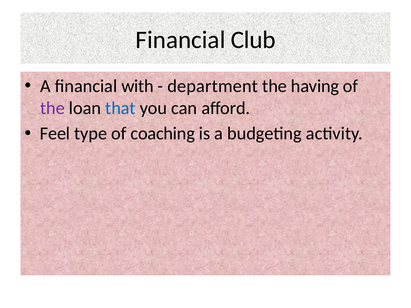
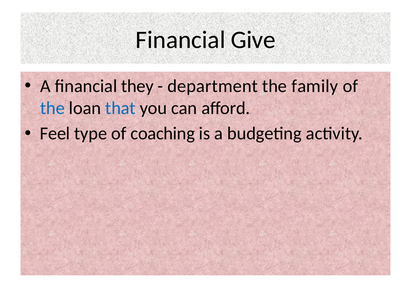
Club: Club -> Give
with: with -> they
having: having -> family
the at (52, 108) colour: purple -> blue
